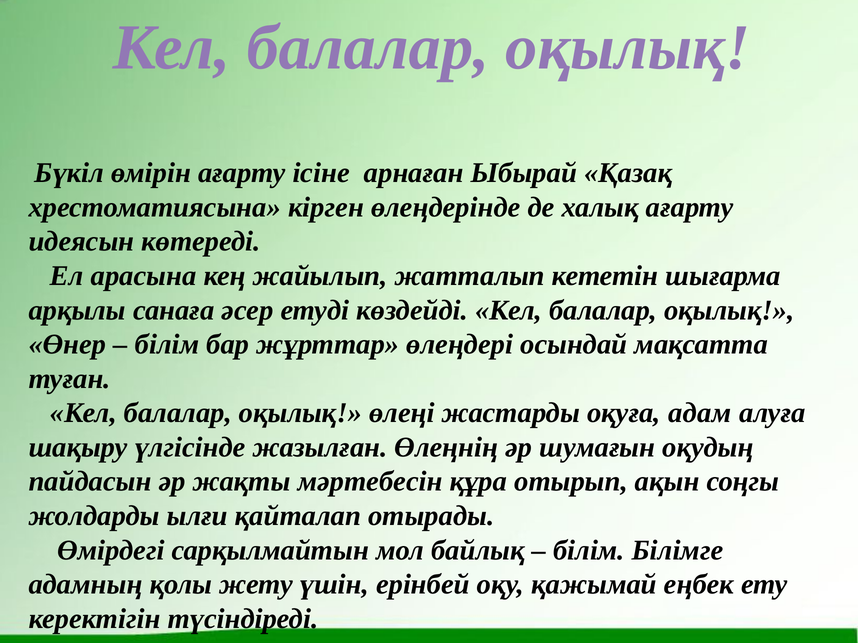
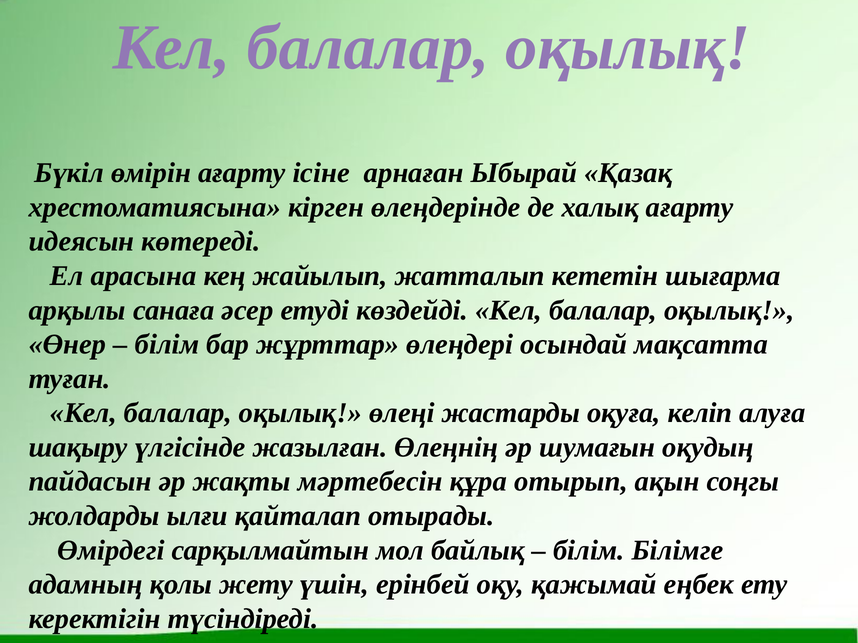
адам: адам -> келіп
